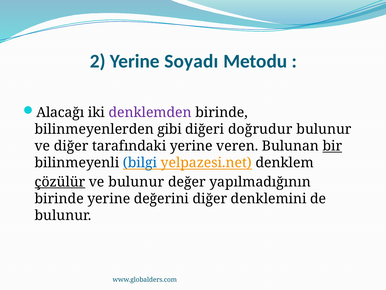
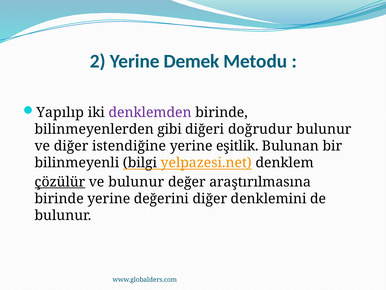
Soyadı: Soyadı -> Demek
Alacağı: Alacağı -> Yapılıp
tarafındaki: tarafındaki -> istendiğine
veren: veren -> eşitlik
bir underline: present -> none
bilgi colour: blue -> black
yapılmadığının: yapılmadığının -> araştırılmasına
